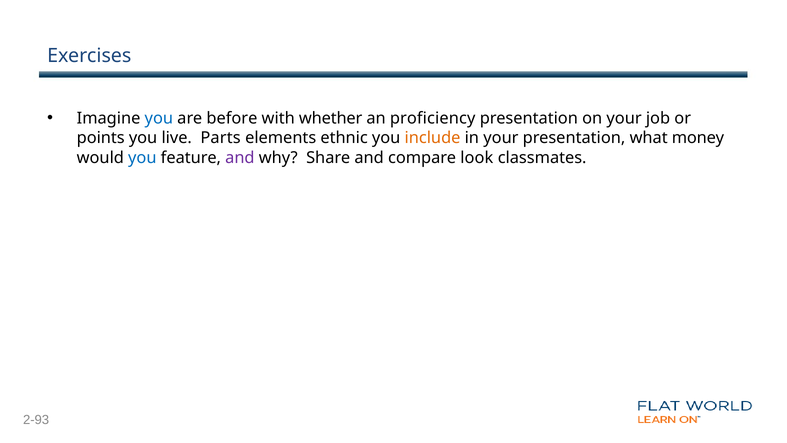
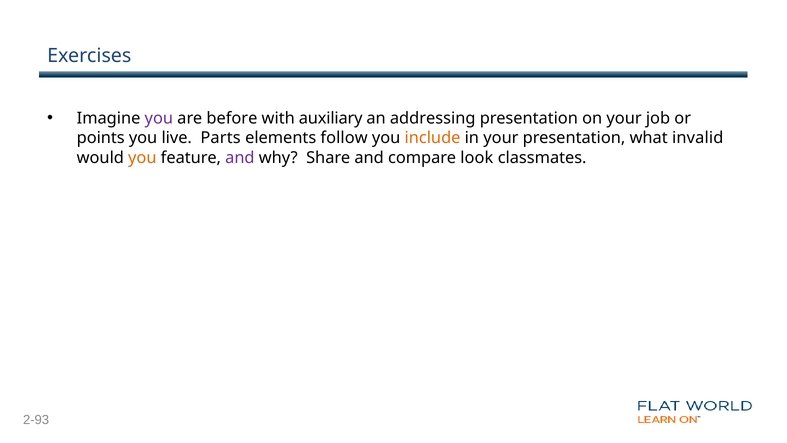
you at (159, 118) colour: blue -> purple
whether: whether -> auxiliary
proficiency: proficiency -> addressing
ethnic: ethnic -> follow
money: money -> invalid
you at (142, 158) colour: blue -> orange
